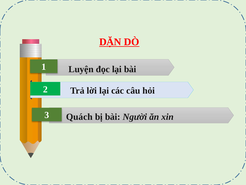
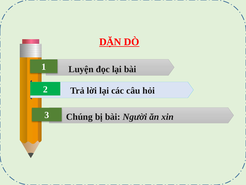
Quách: Quách -> Chúng
